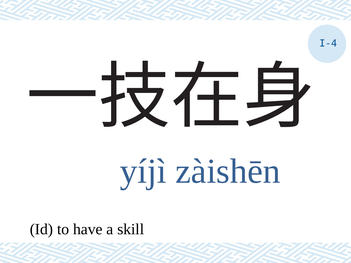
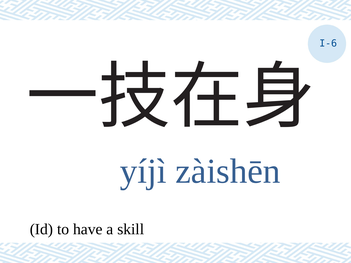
I-4: I-4 -> I-6
